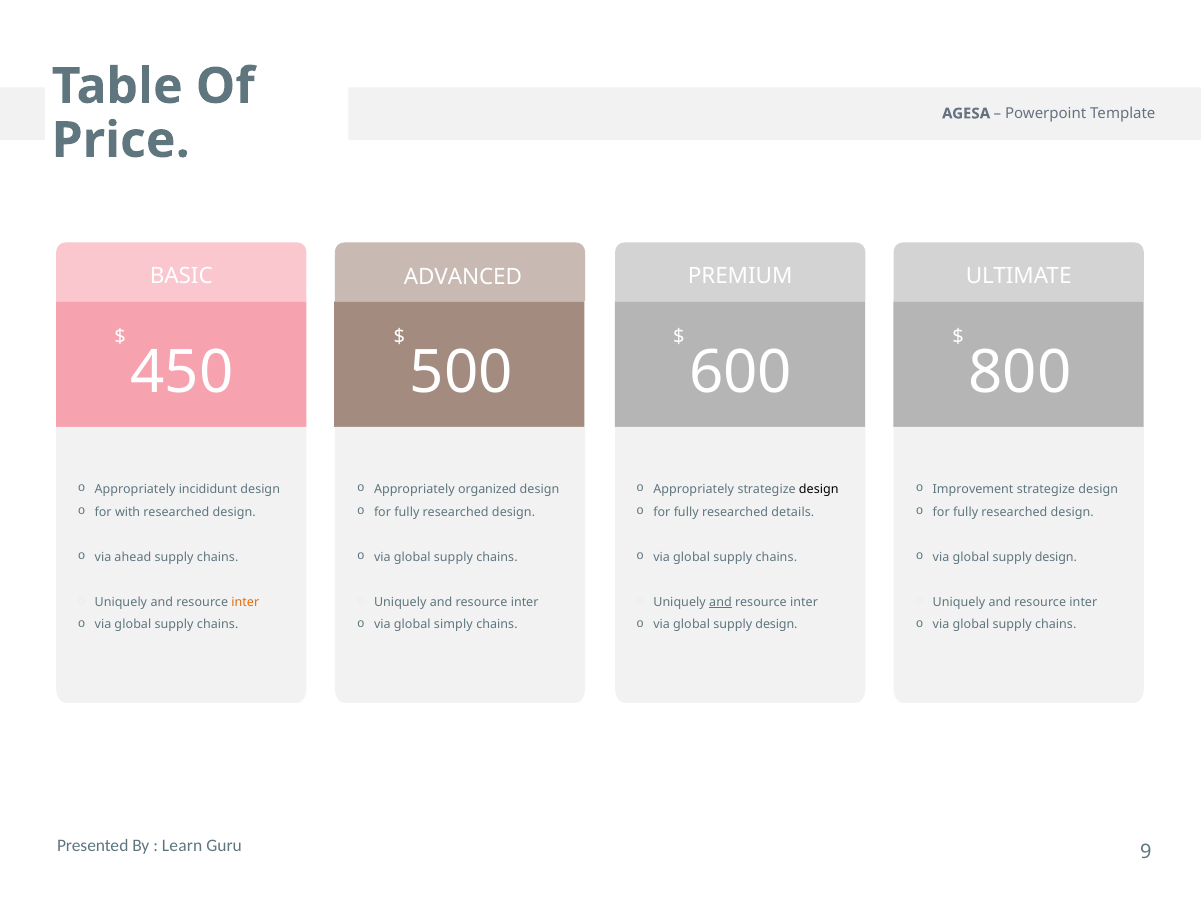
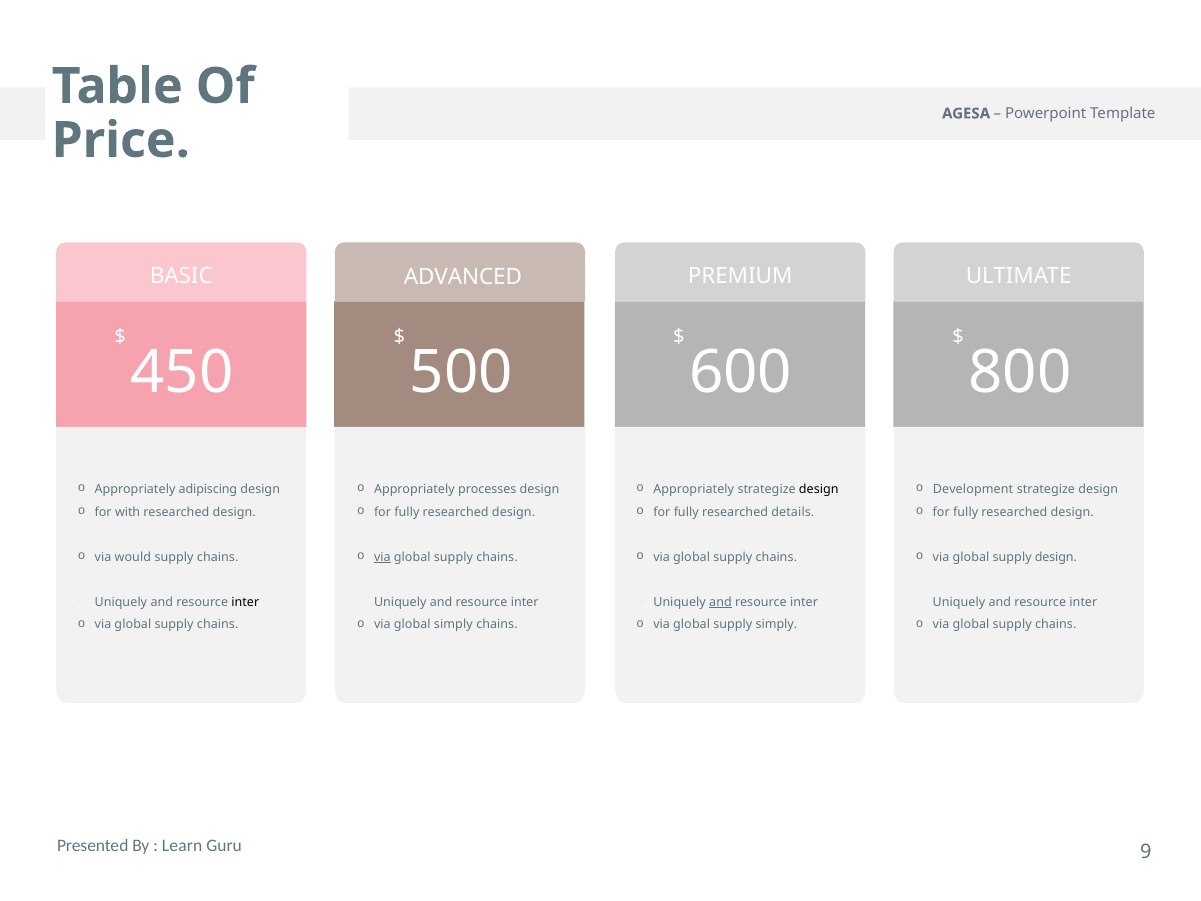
incididunt: incididunt -> adipiscing
organized: organized -> processes
Improvement: Improvement -> Development
ahead: ahead -> would
via at (382, 557) underline: none -> present
inter at (245, 602) colour: orange -> black
design at (776, 625): design -> simply
